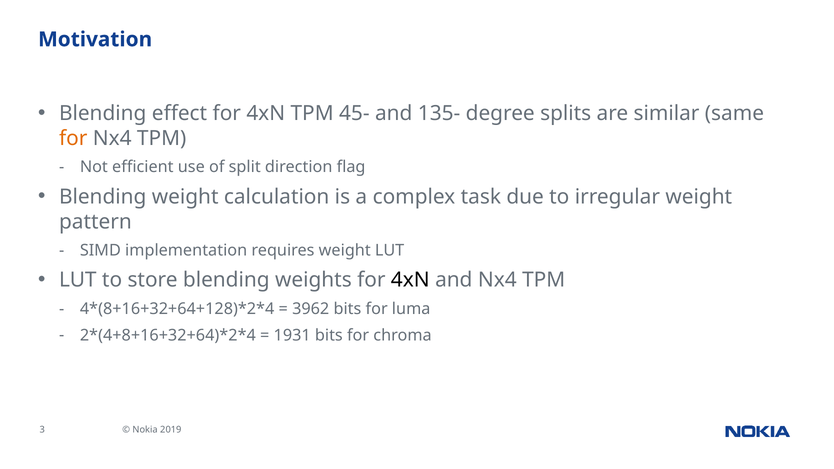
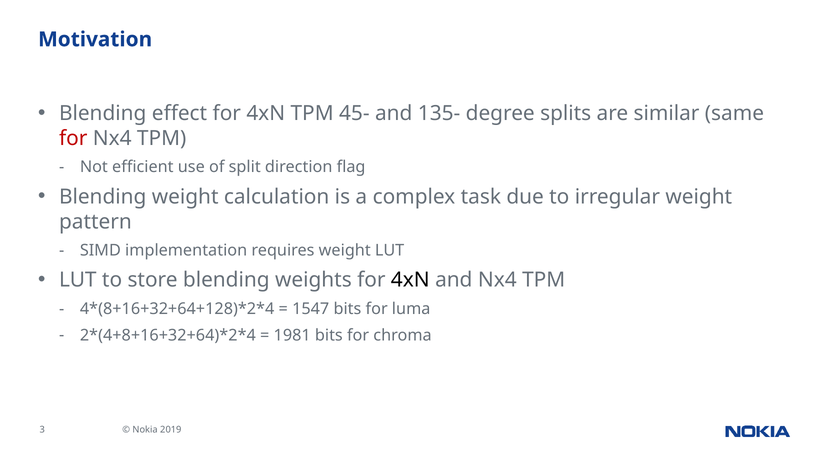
for at (73, 138) colour: orange -> red
3962: 3962 -> 1547
1931: 1931 -> 1981
